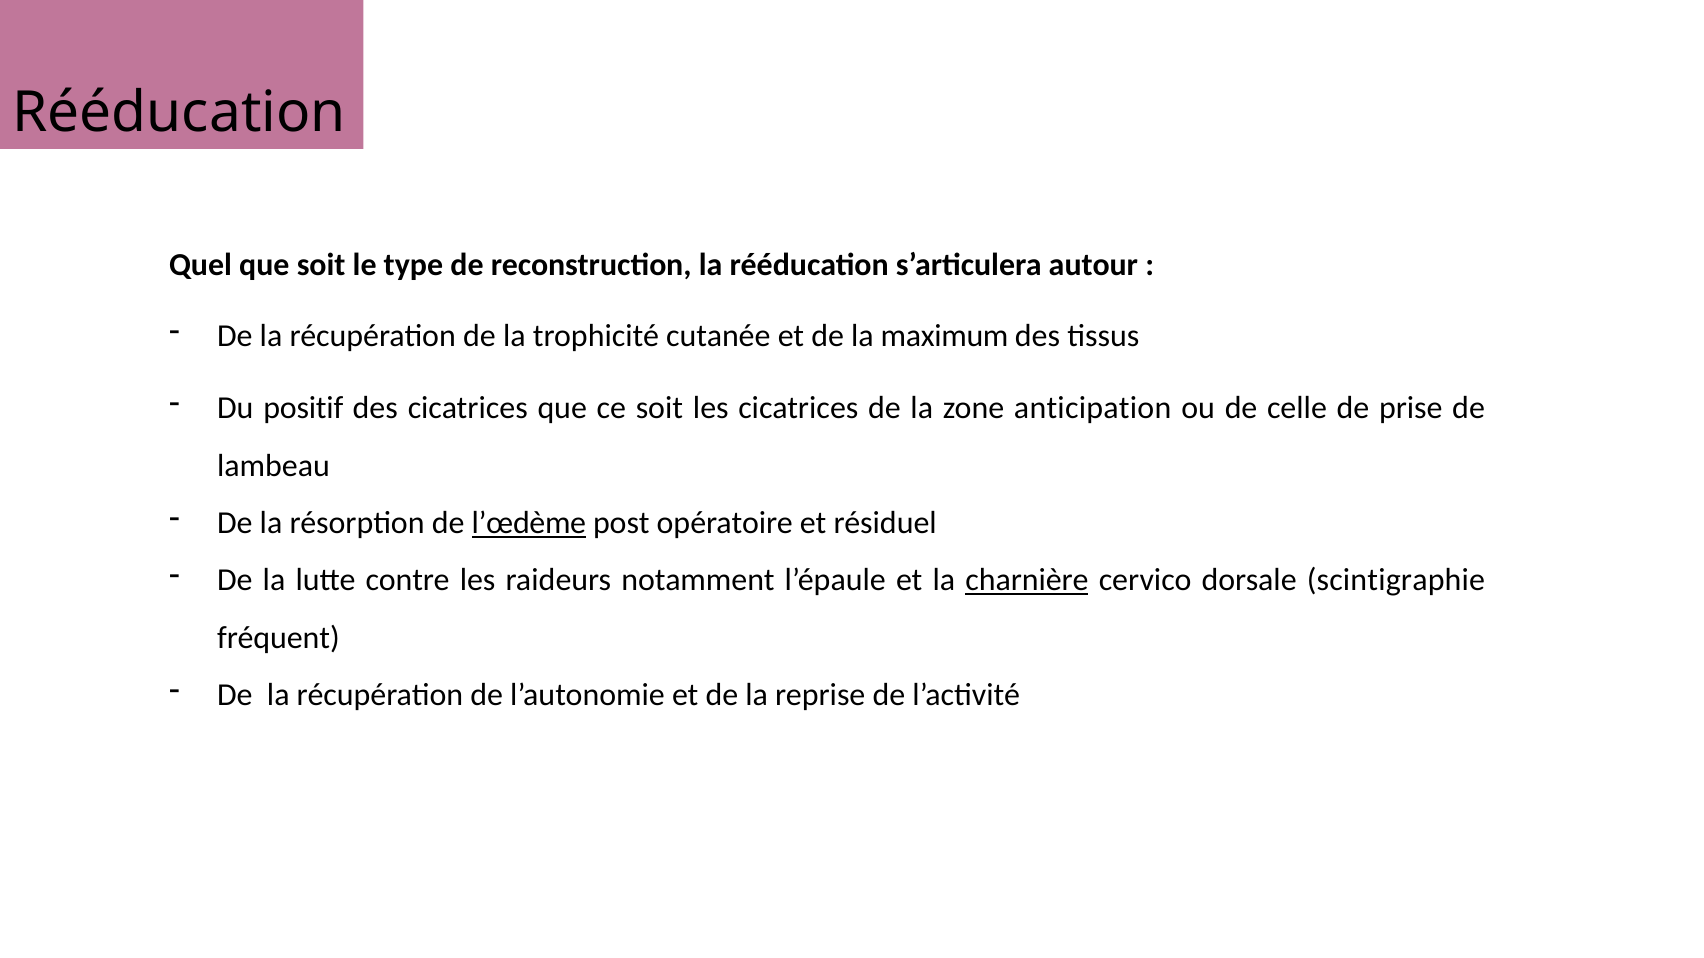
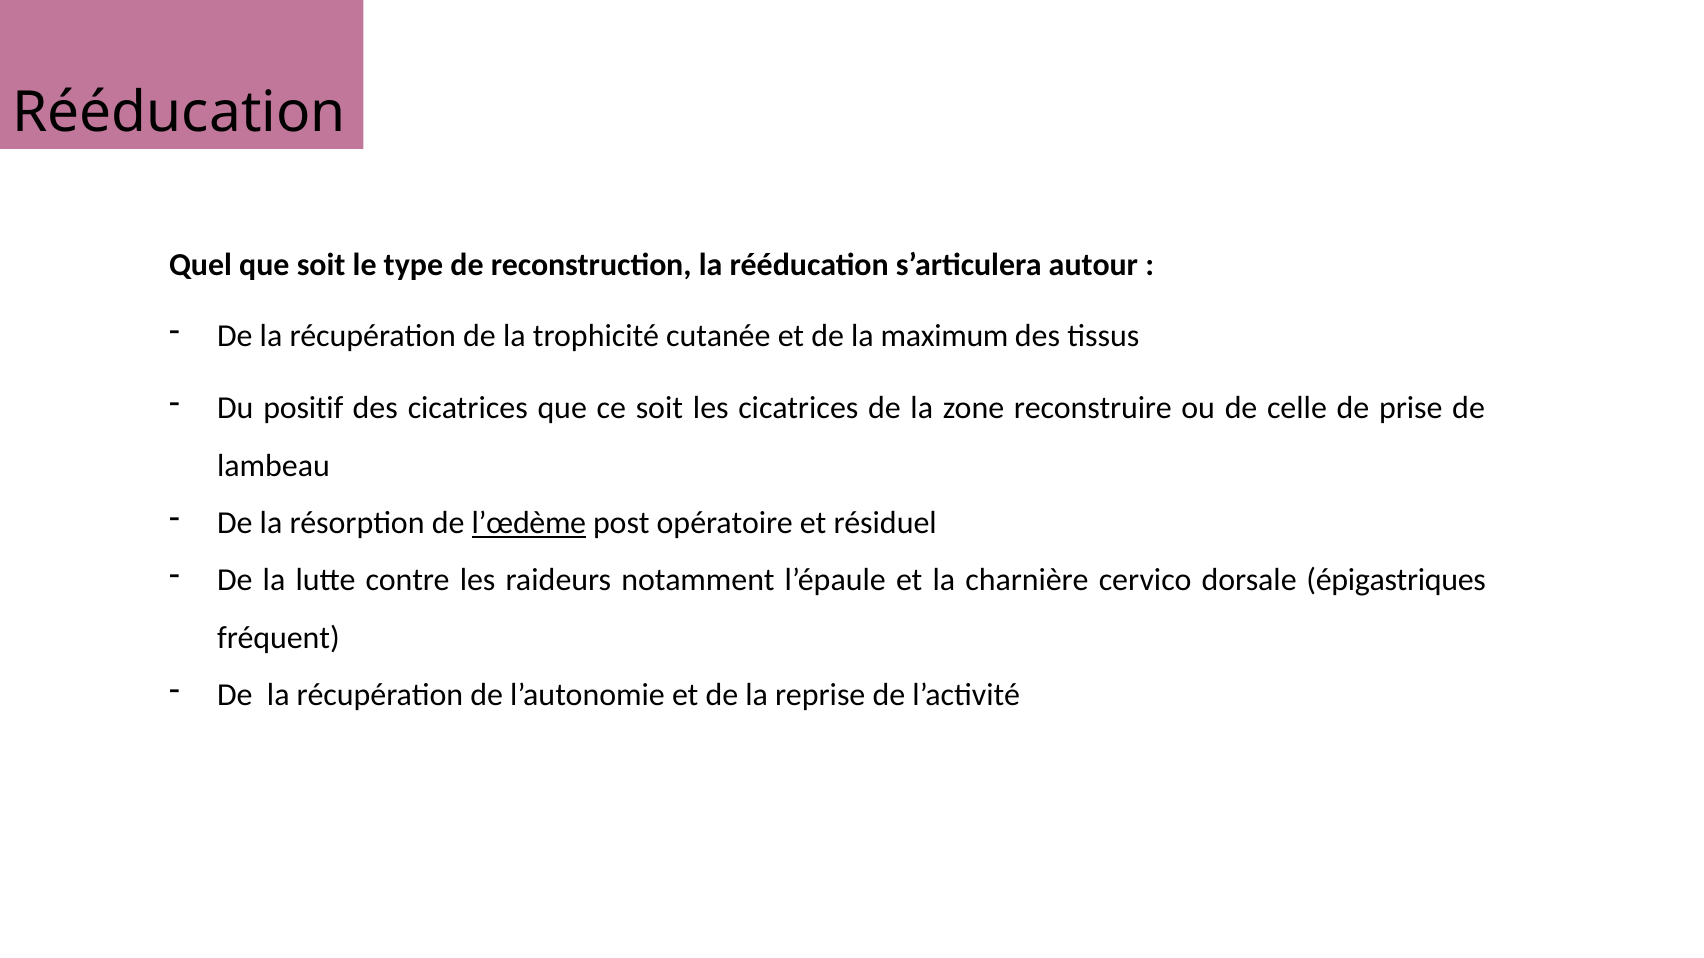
anticipation: anticipation -> reconstruire
charnière underline: present -> none
scintigraphie: scintigraphie -> épigastriques
